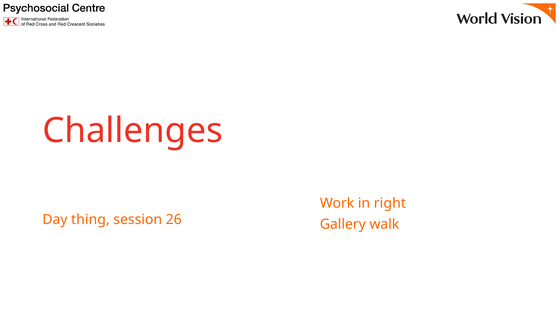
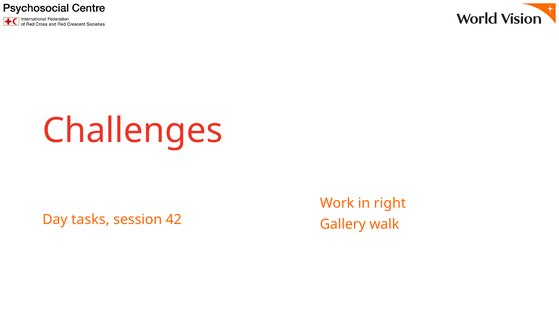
thing: thing -> tasks
26: 26 -> 42
